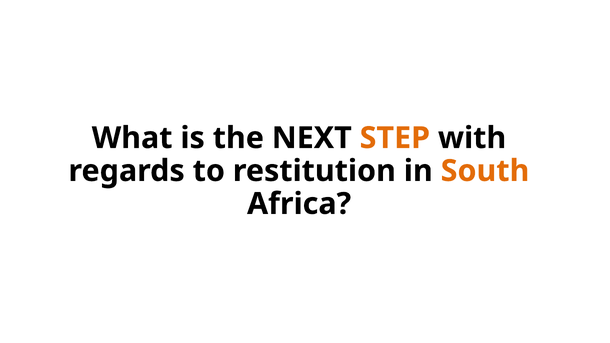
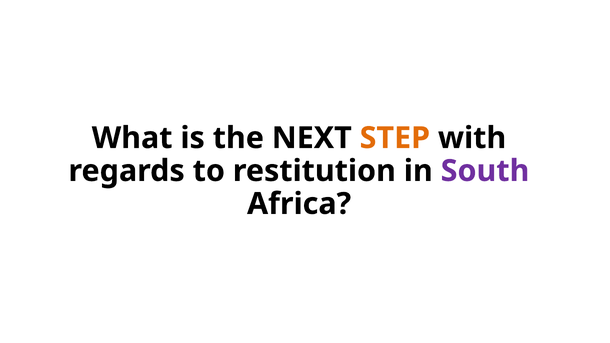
South colour: orange -> purple
